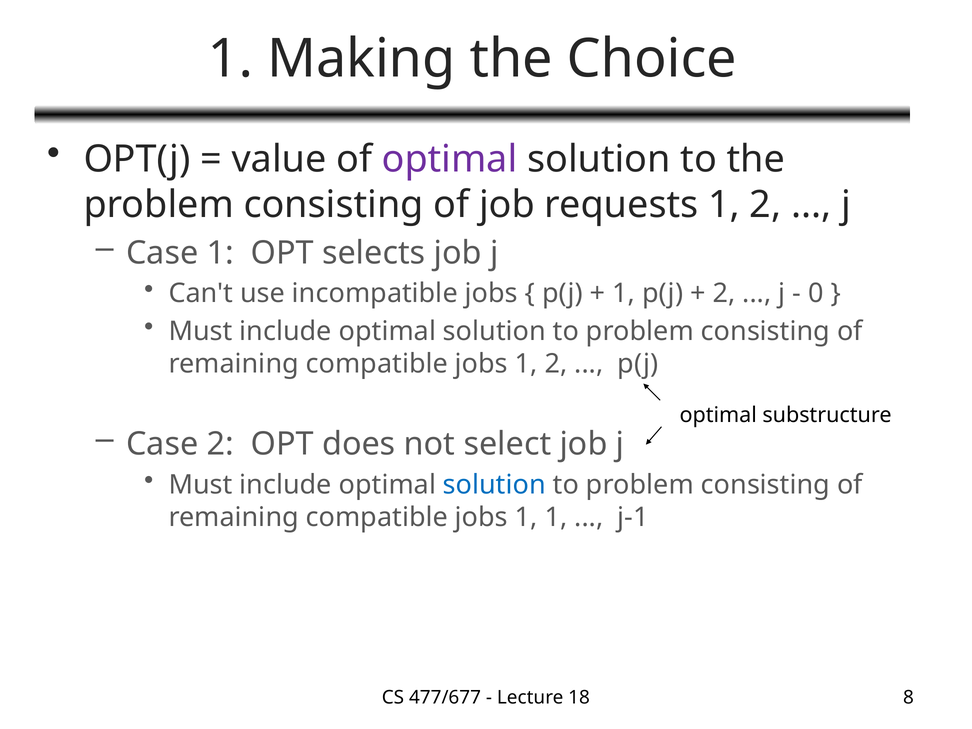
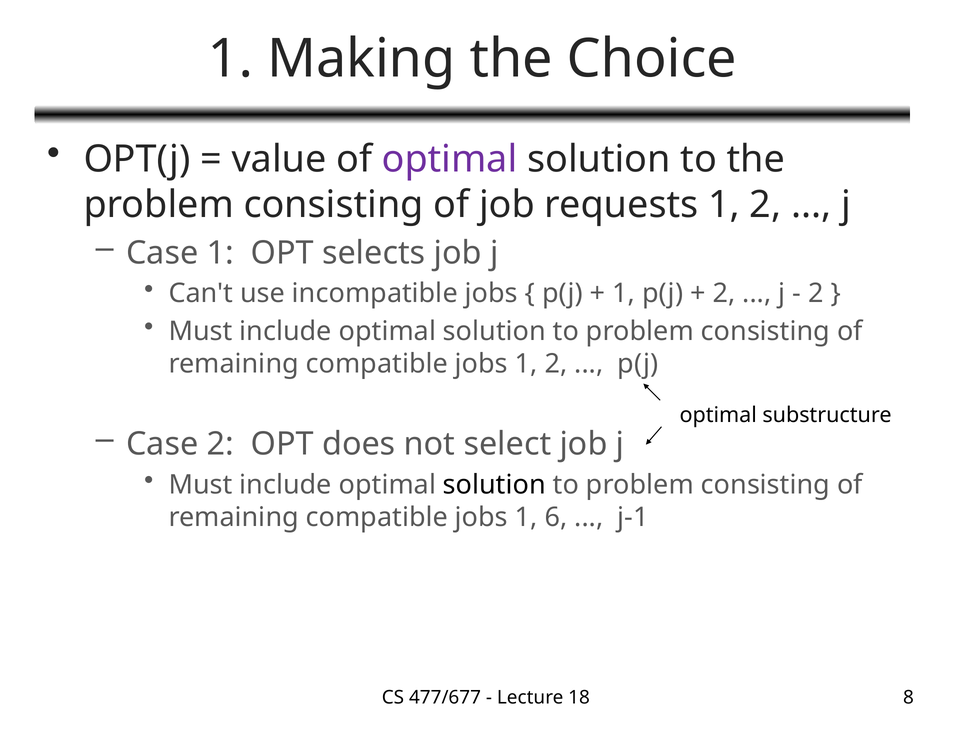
0 at (816, 294): 0 -> 2
solution at (494, 485) colour: blue -> black
1 1: 1 -> 6
